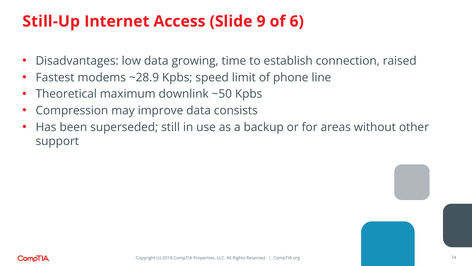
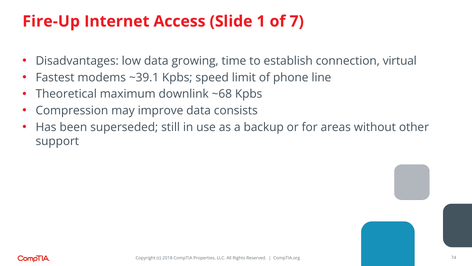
Still-Up: Still-Up -> Fire-Up
9: 9 -> 1
6: 6 -> 7
raised: raised -> virtual
~28.9: ~28.9 -> ~39.1
~50: ~50 -> ~68
